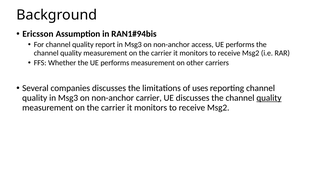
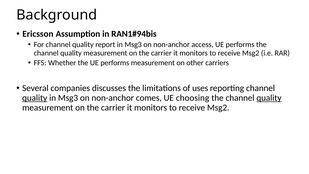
quality at (35, 98) underline: none -> present
non-anchor carrier: carrier -> comes
UE discusses: discusses -> choosing
